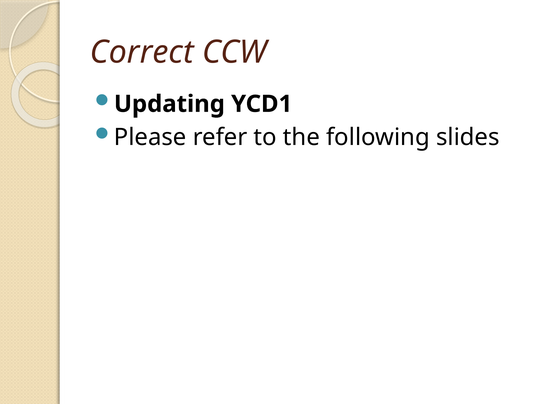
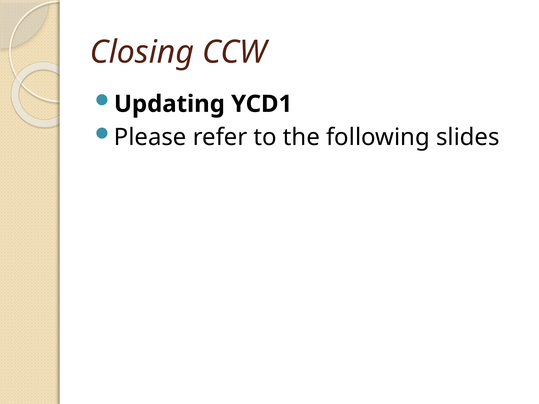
Correct: Correct -> Closing
